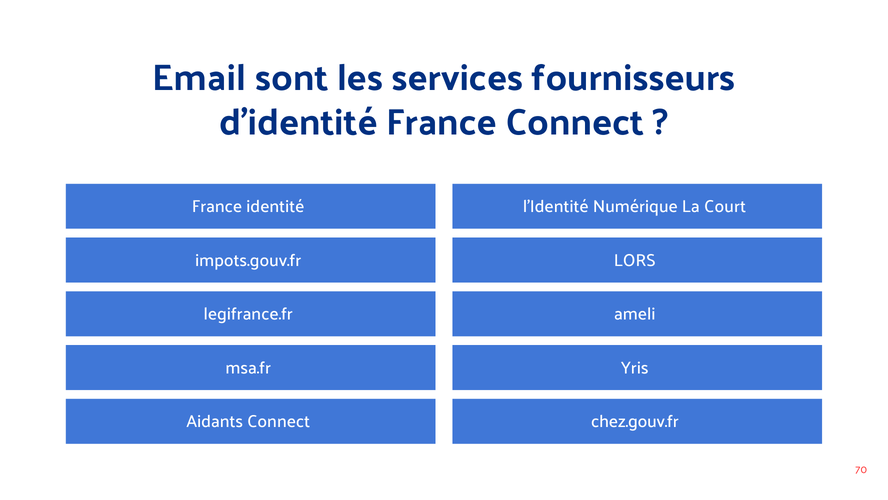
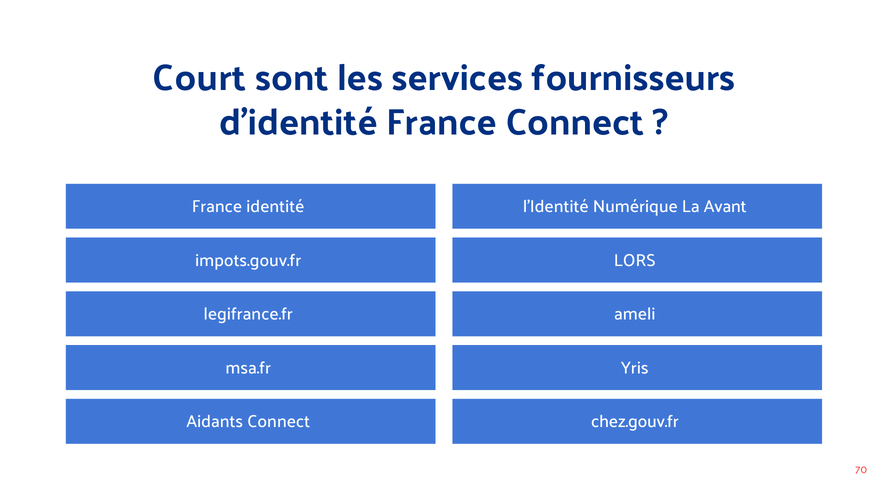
Email: Email -> Court
Court: Court -> Avant
